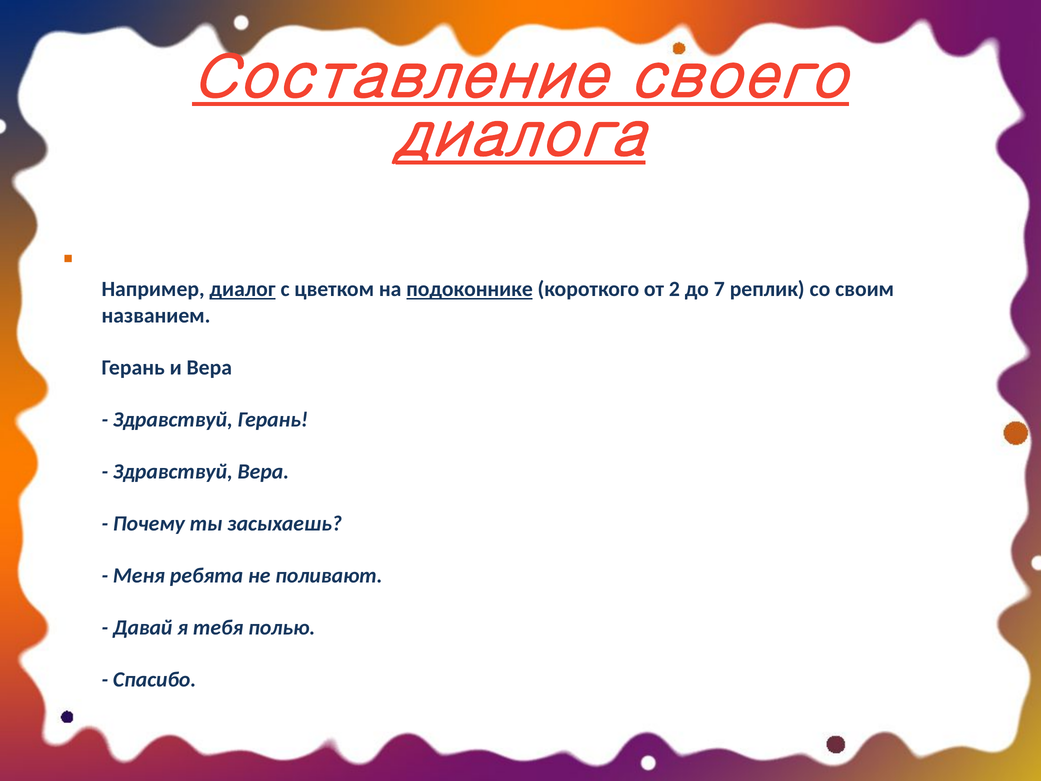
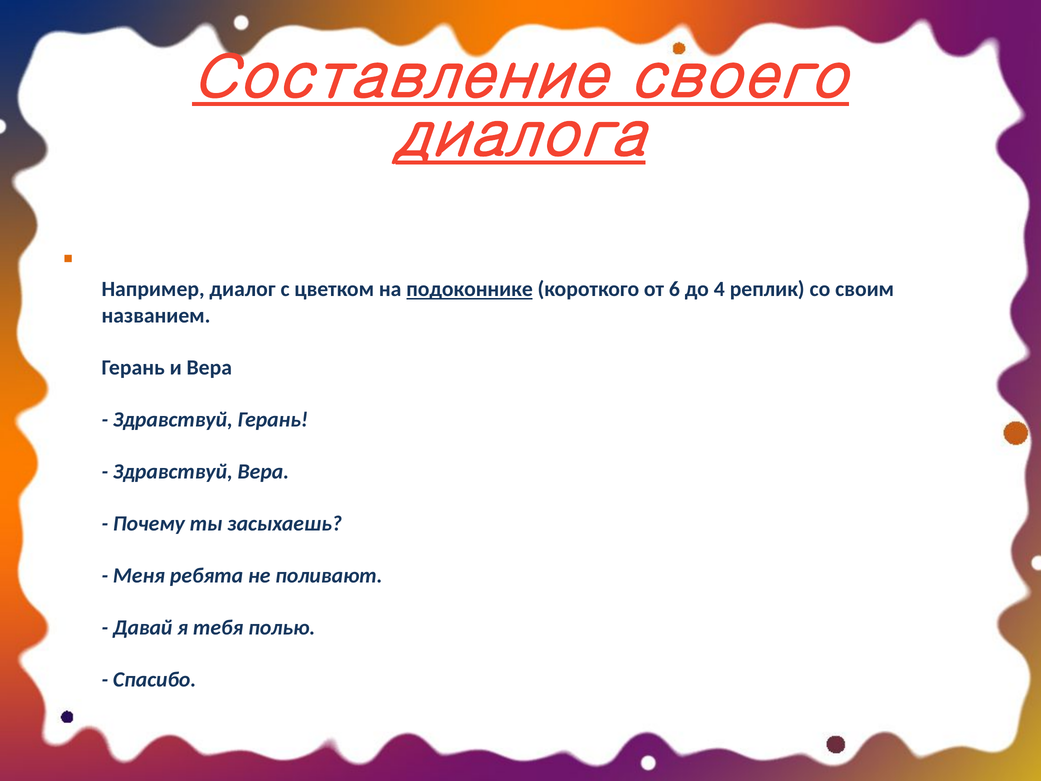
диалог underline: present -> none
2: 2 -> 6
7: 7 -> 4
